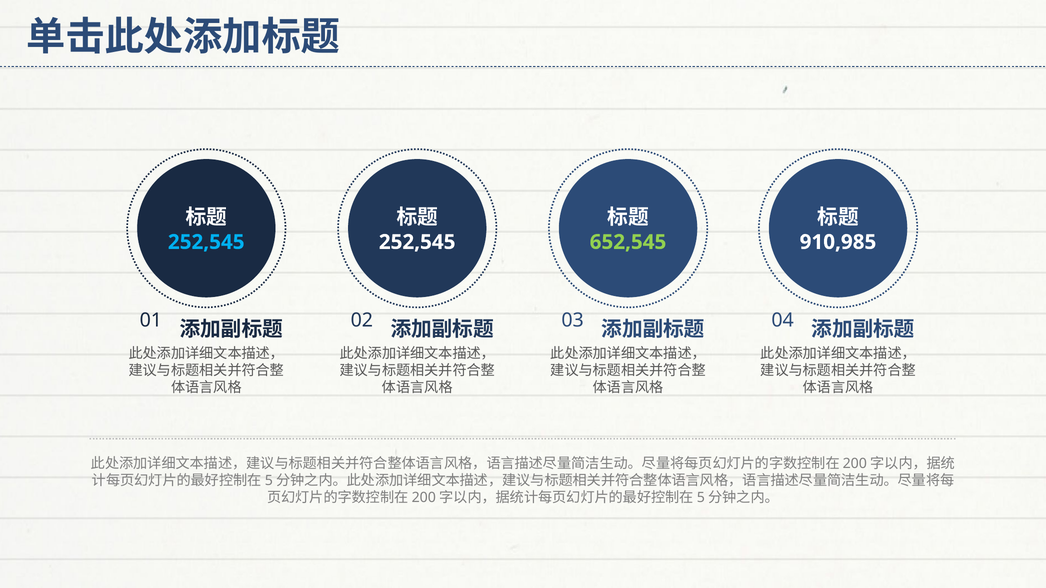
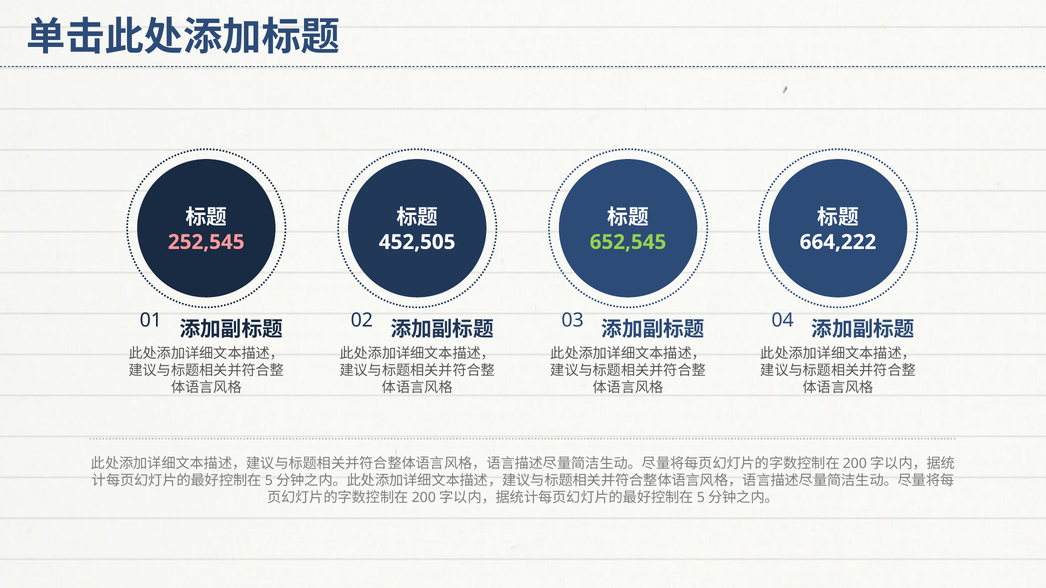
252,545 at (206, 242) colour: light blue -> pink
252,545 at (417, 242): 252,545 -> 452,505
910,985: 910,985 -> 664,222
